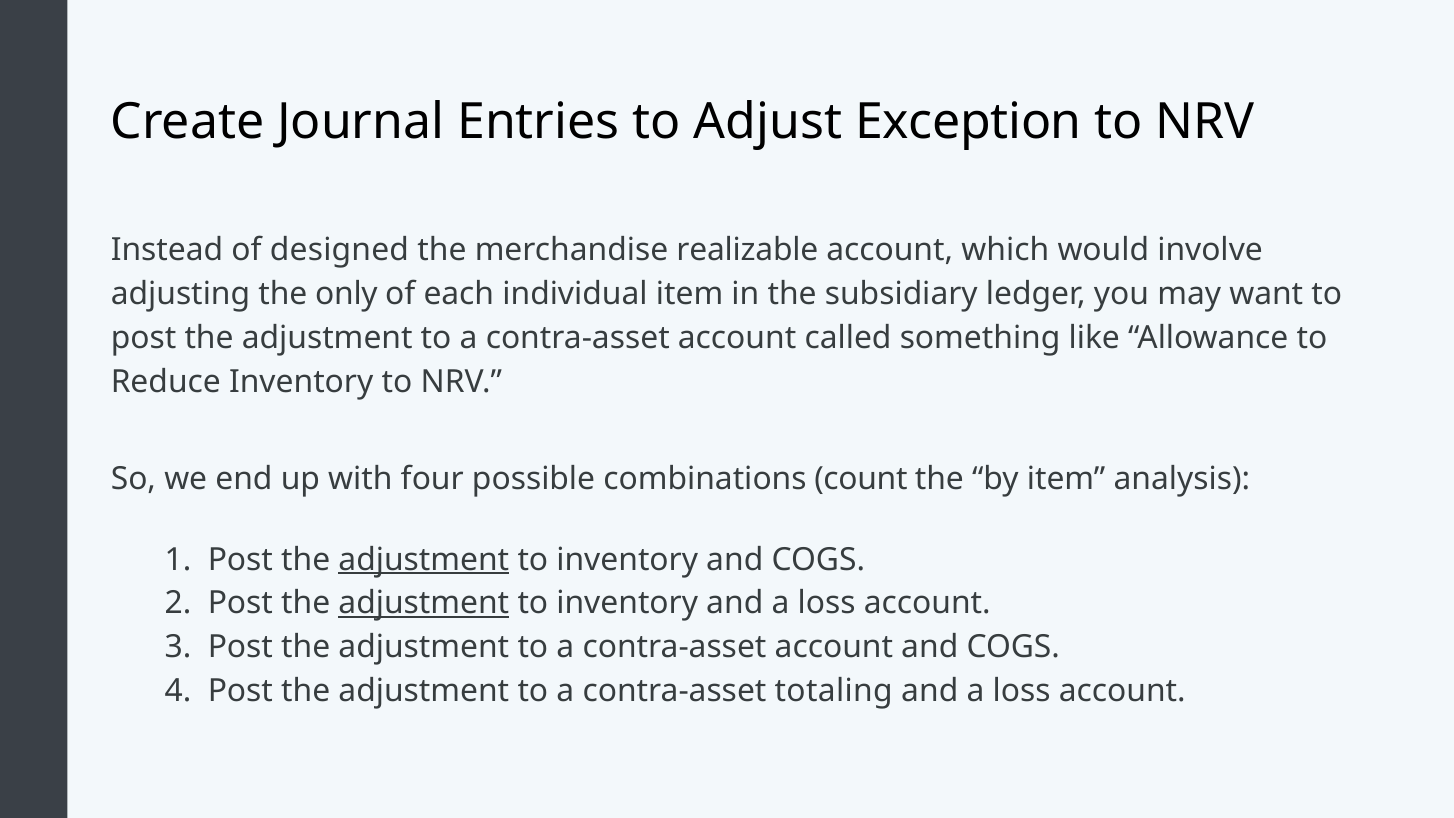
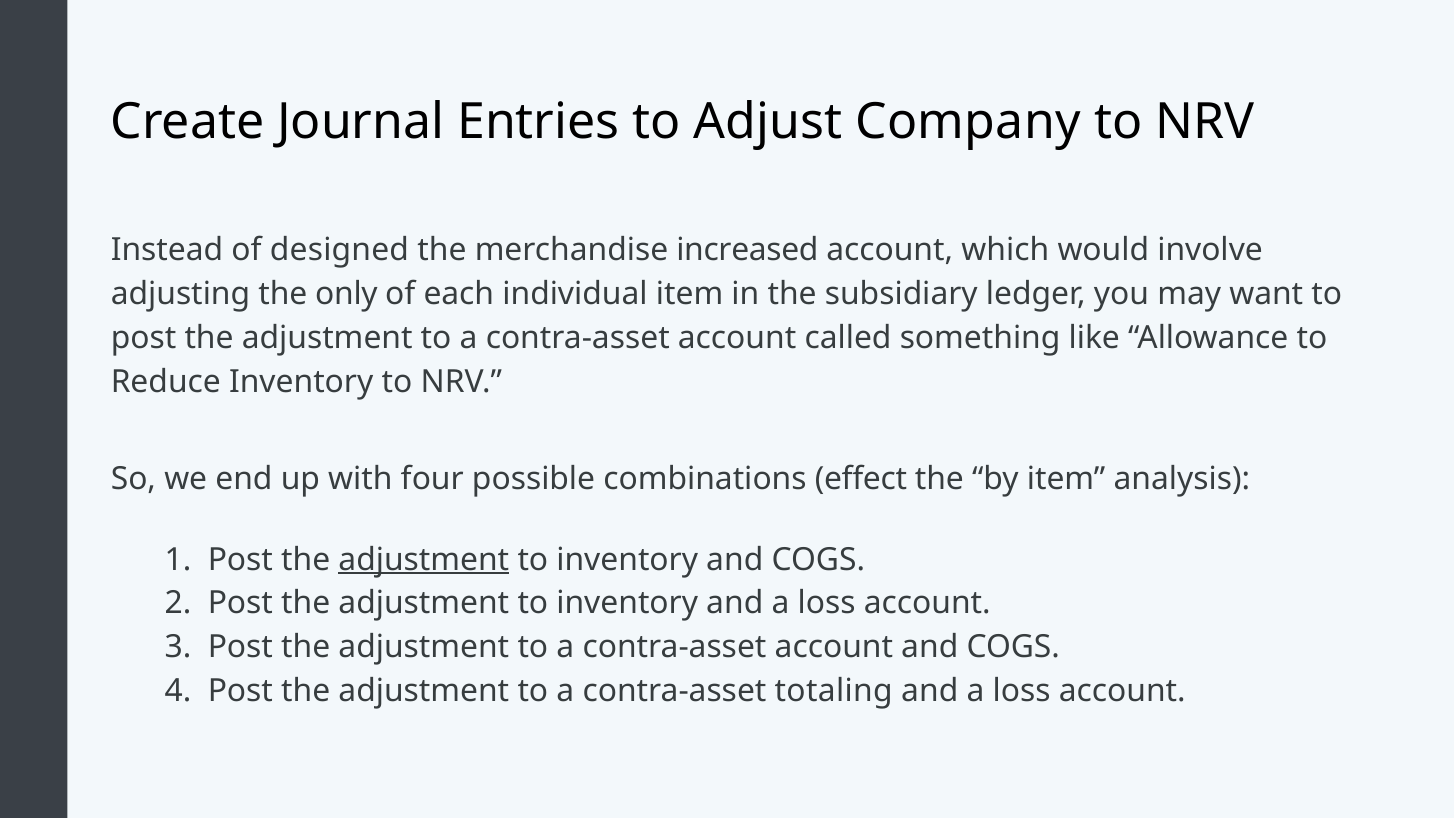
Exception: Exception -> Company
realizable: realizable -> increased
count: count -> effect
adjustment at (424, 603) underline: present -> none
